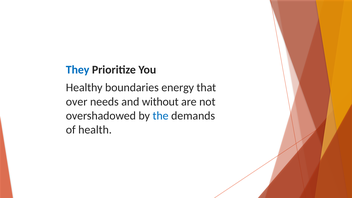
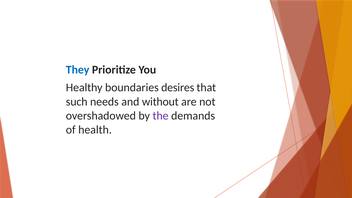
energy: energy -> desires
over: over -> such
the colour: blue -> purple
